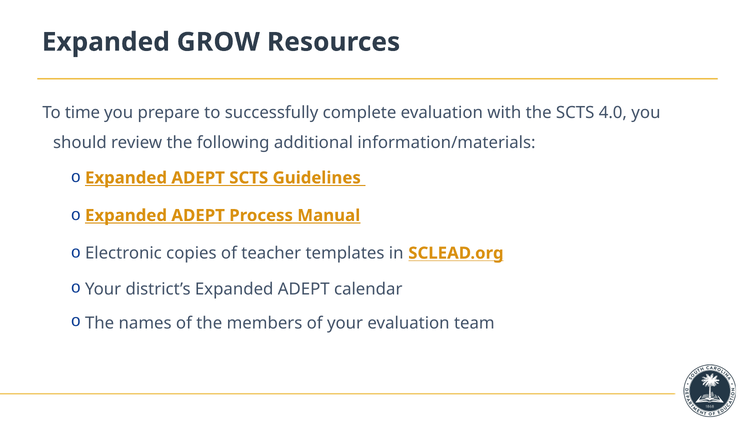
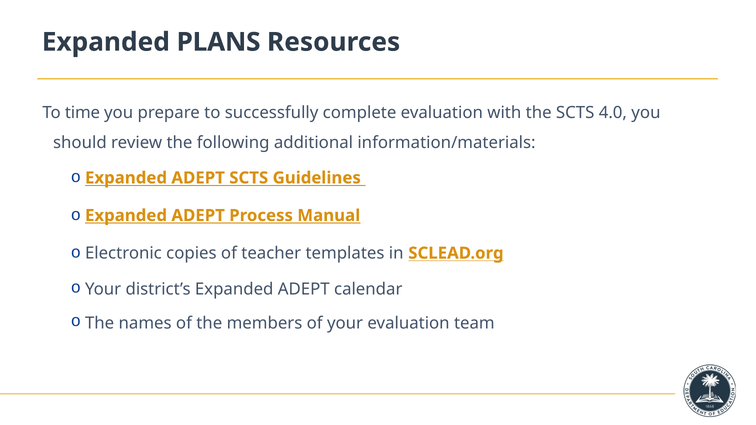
GROW: GROW -> PLANS
